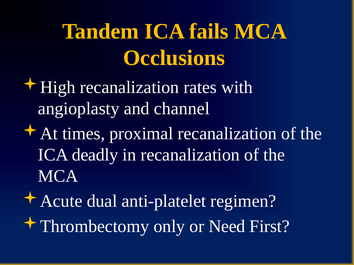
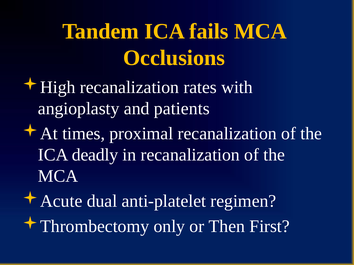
channel: channel -> patients
Need: Need -> Then
